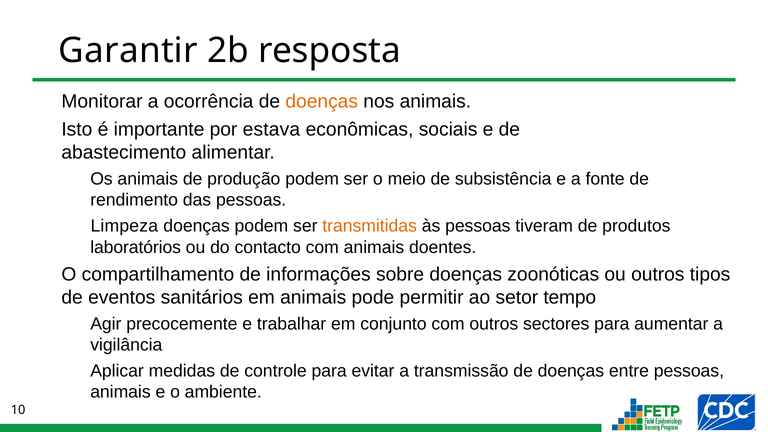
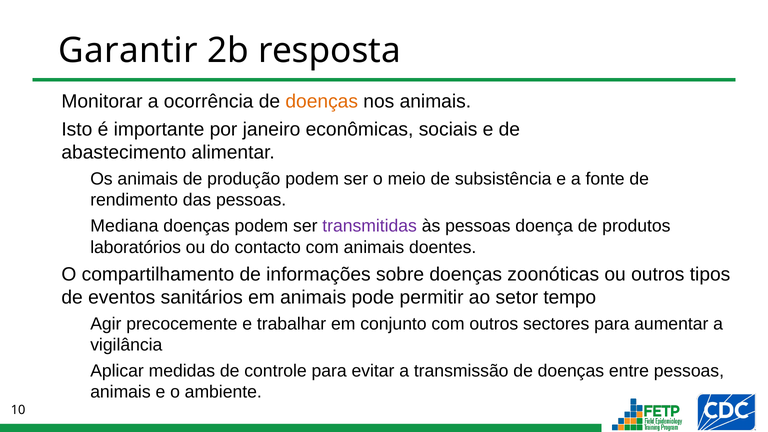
estava: estava -> janeiro
Limpeza: Limpeza -> Mediana
transmitidas colour: orange -> purple
tiveram: tiveram -> doença
